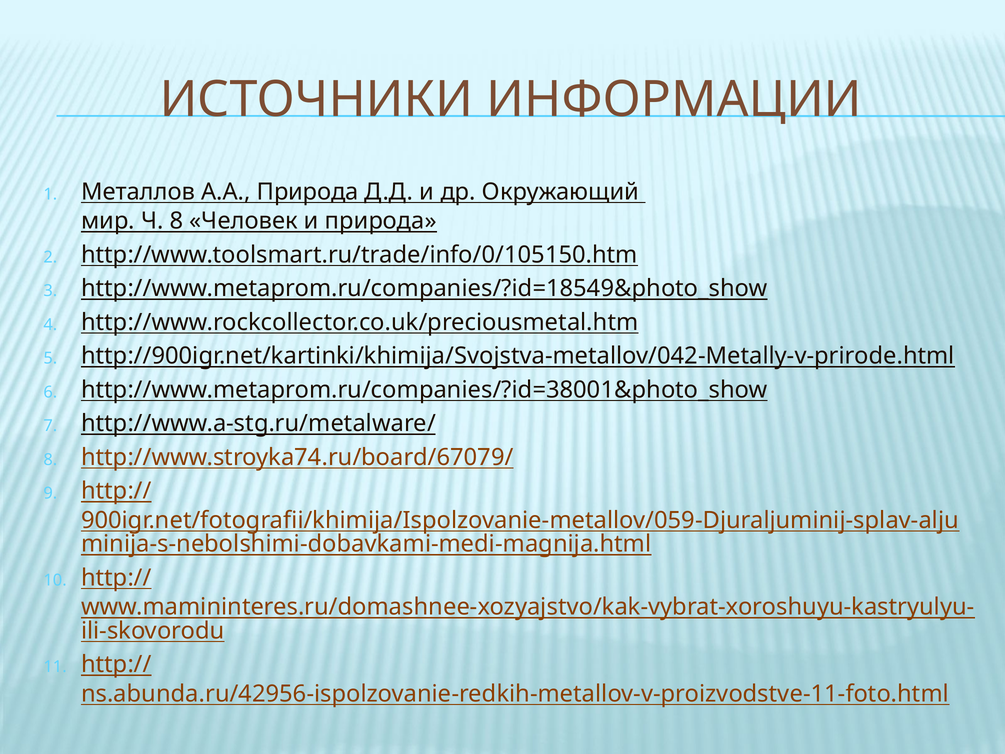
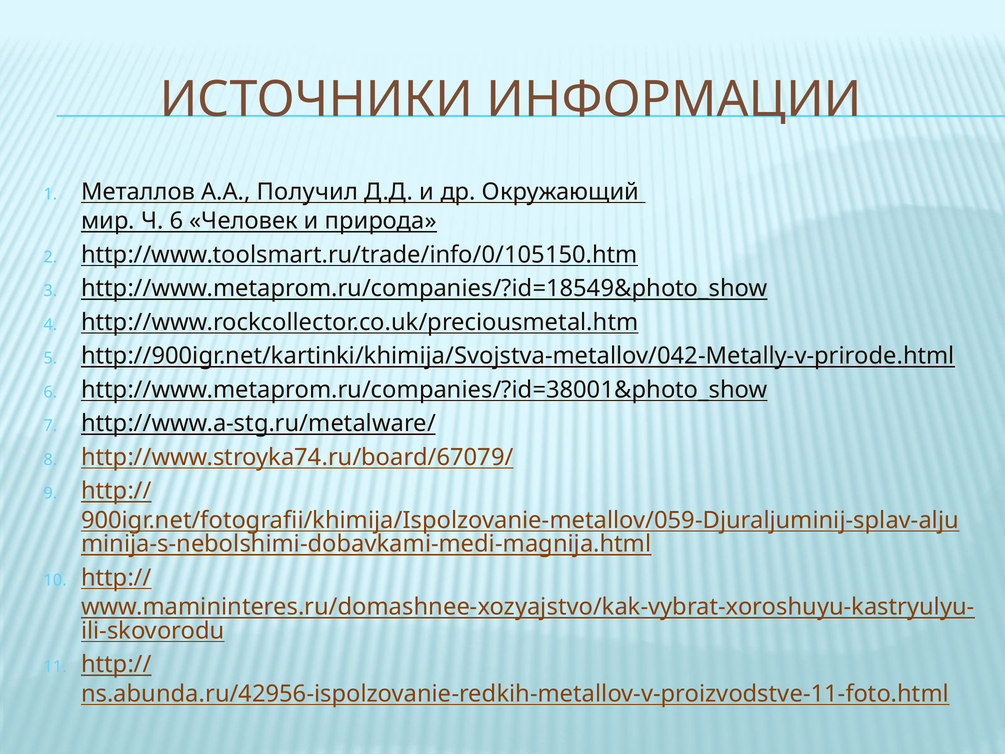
А.А Природа: Природа -> Получил
Ч 8: 8 -> 6
